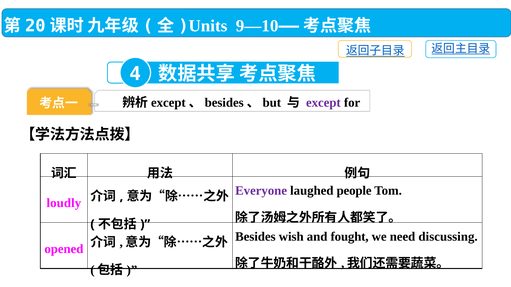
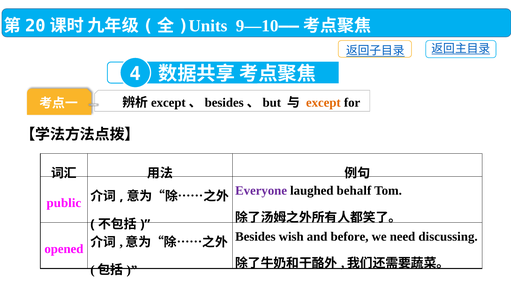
except colour: purple -> orange
people: people -> behalf
loudly: loudly -> public
fought: fought -> before
